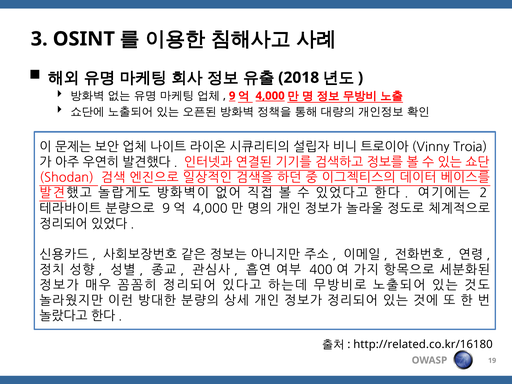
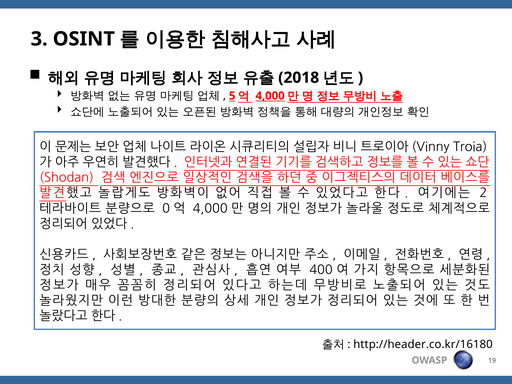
9 at (232, 96): 9 -> 5
9 at (166, 208): 9 -> 0
http://related.co.kr/16180: http://related.co.kr/16180 -> http://header.co.kr/16180
